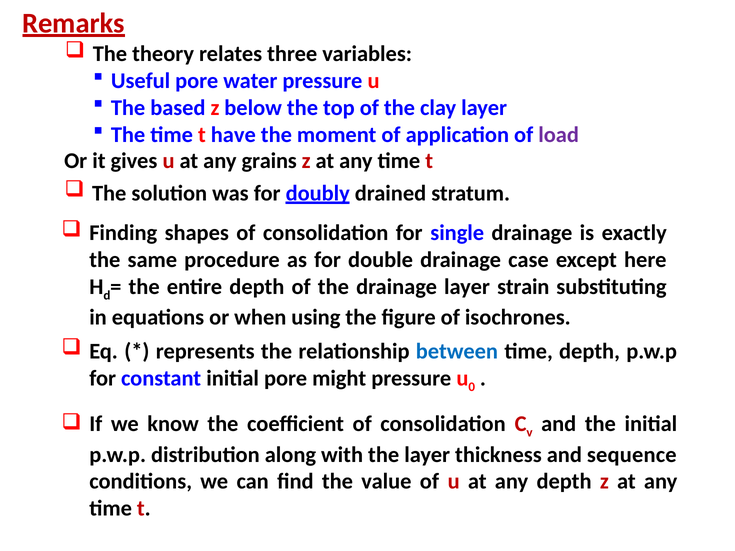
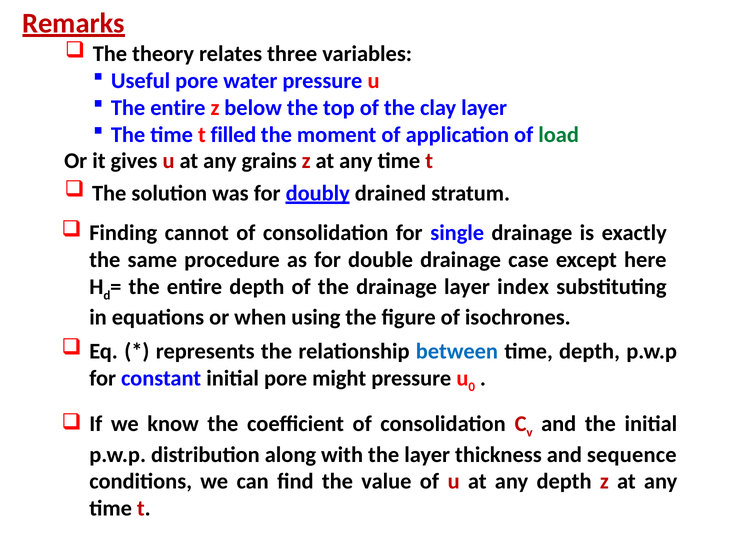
based at (178, 108): based -> entire
have: have -> filled
load colour: purple -> green
shapes: shapes -> cannot
strain: strain -> index
